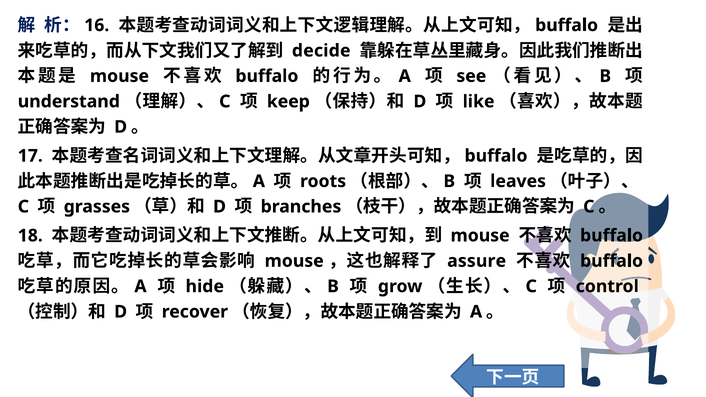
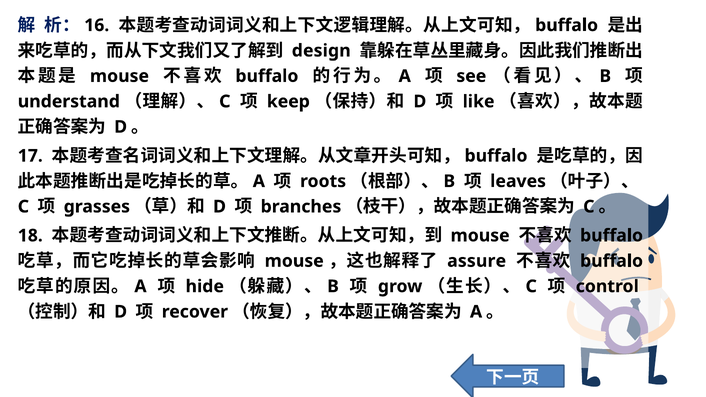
decide: decide -> design
